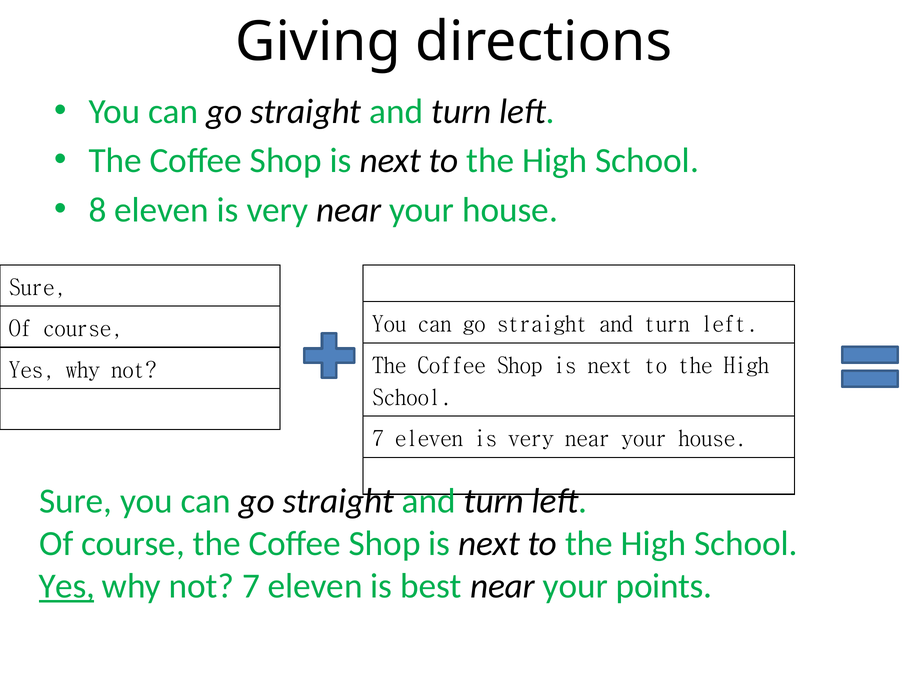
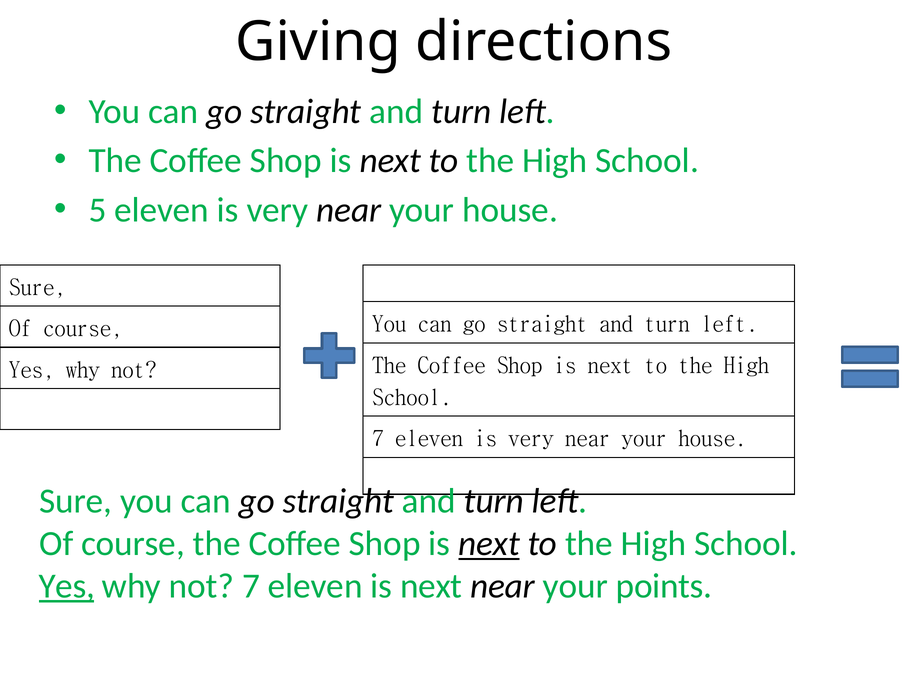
8: 8 -> 5
next at (489, 544) underline: none -> present
eleven is best: best -> next
